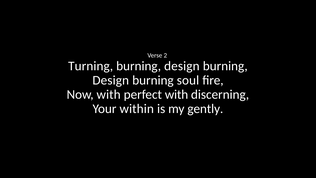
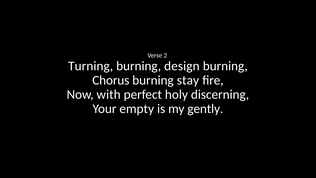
Design at (111, 80): Design -> Chorus
soul: soul -> stay
perfect with: with -> holy
within: within -> empty
